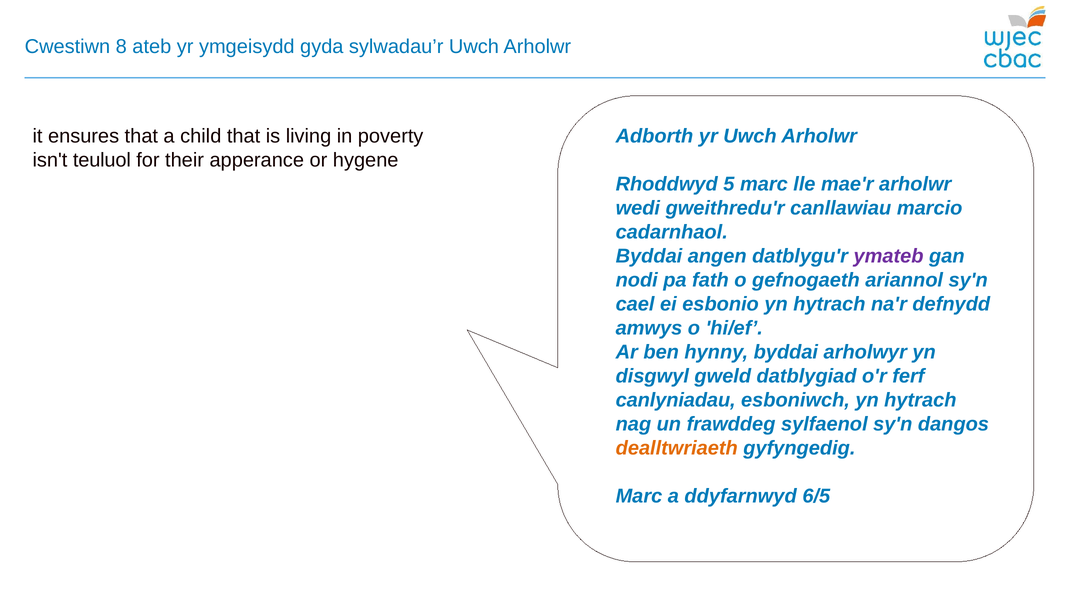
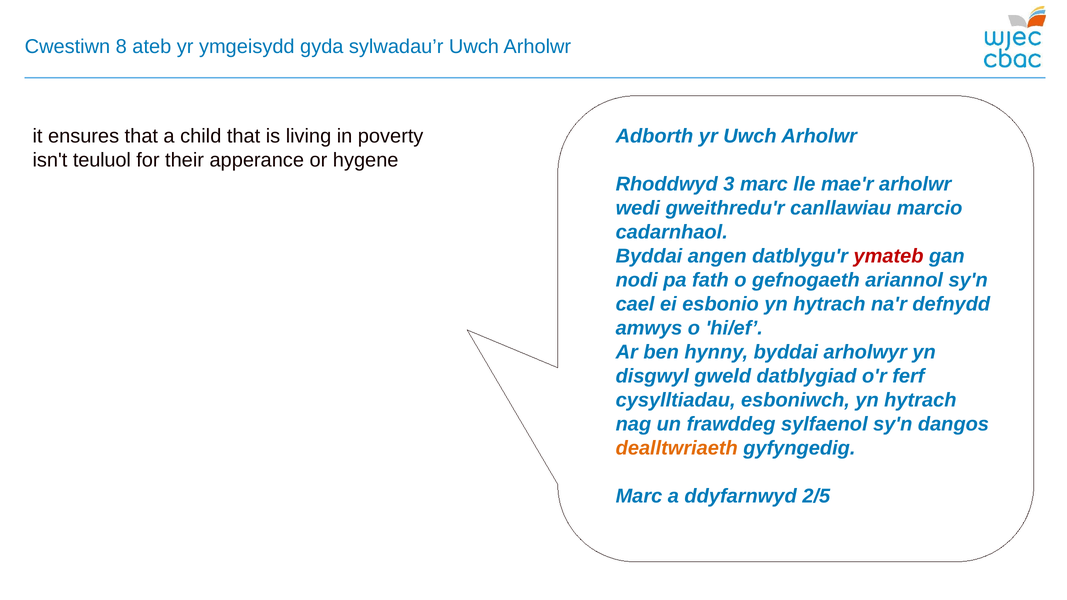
5: 5 -> 3
ymateb colour: purple -> red
canlyniadau: canlyniadau -> cysylltiadau
6/5: 6/5 -> 2/5
